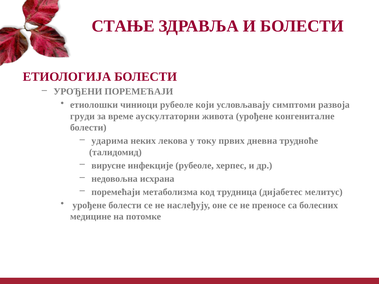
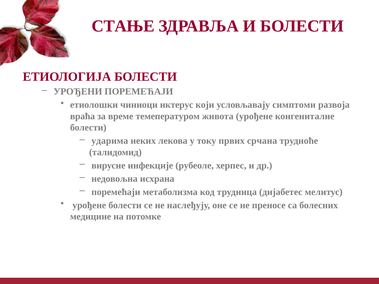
чиниоци рубеоле: рубеоле -> иктерус
груди: груди -> враћа
аускултаторни: аускултаторни -> темепературом
дневна: дневна -> срчана
